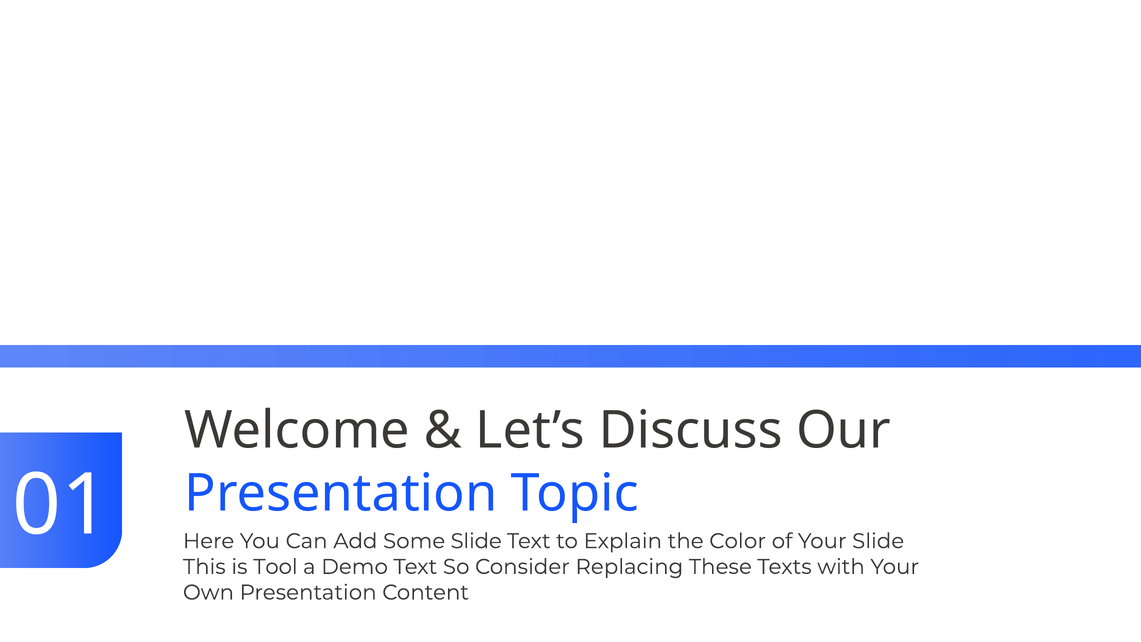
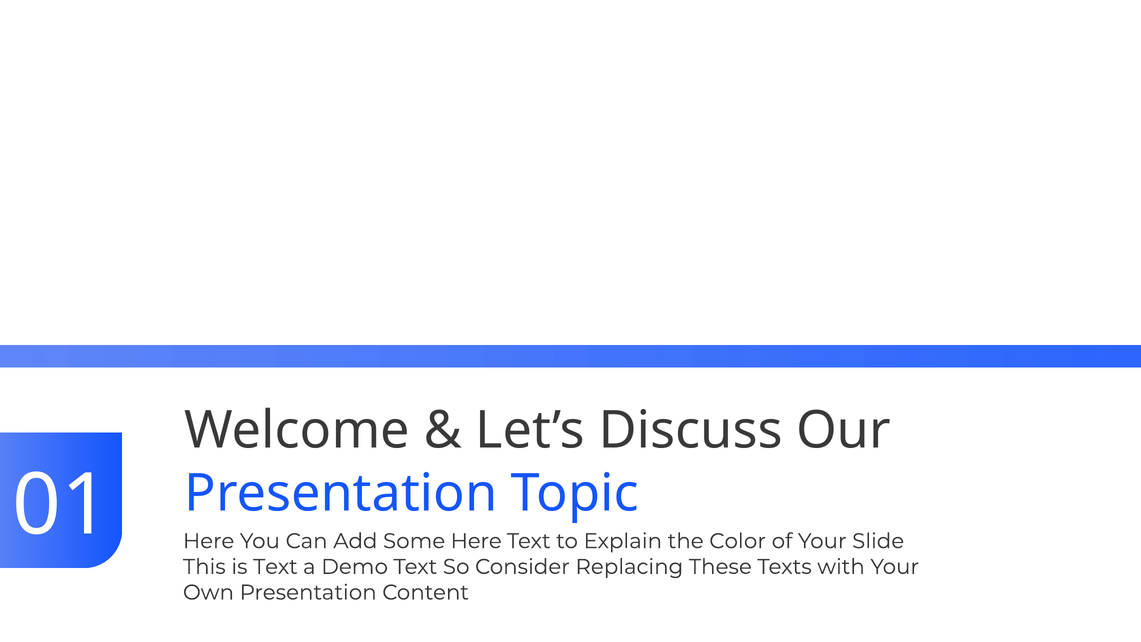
Some Slide: Slide -> Here
is Tool: Tool -> Text
